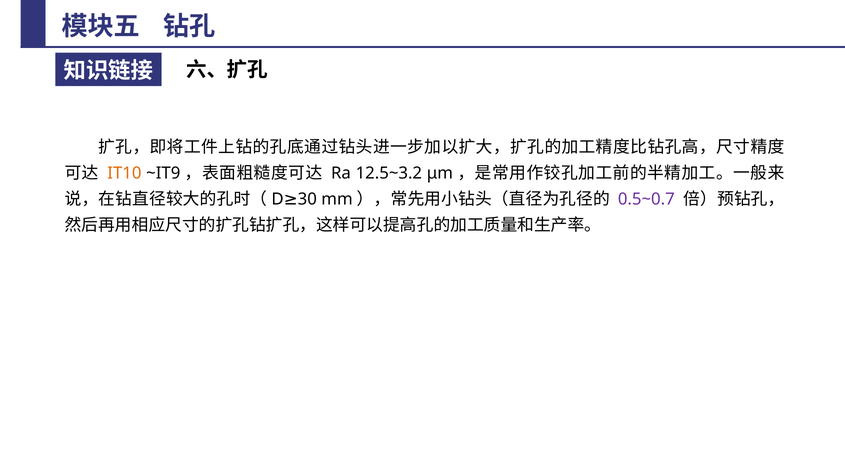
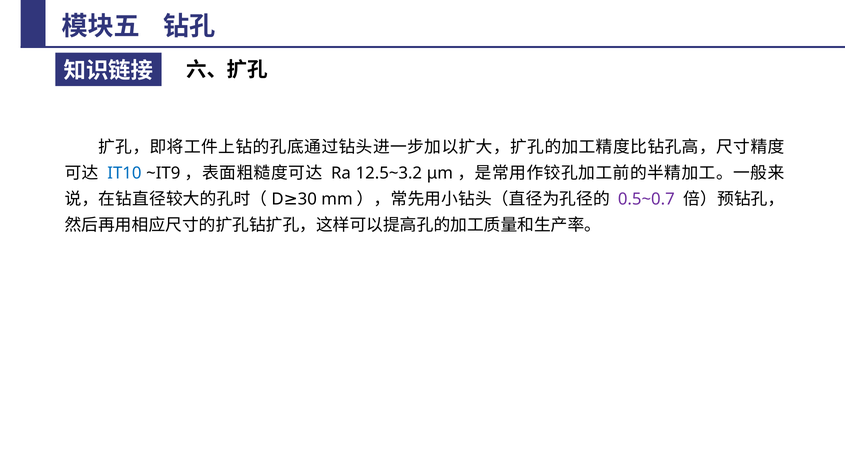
IT10 colour: orange -> blue
